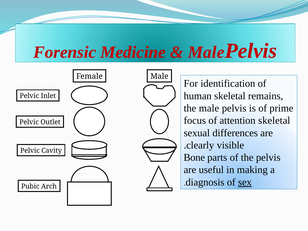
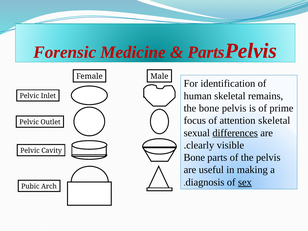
Male at (206, 52): Male -> Parts
the male: male -> bone
differences underline: none -> present
